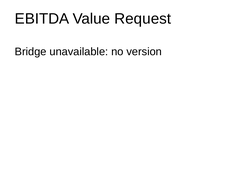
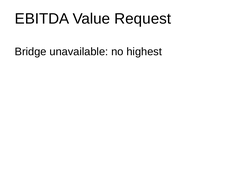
version: version -> highest
